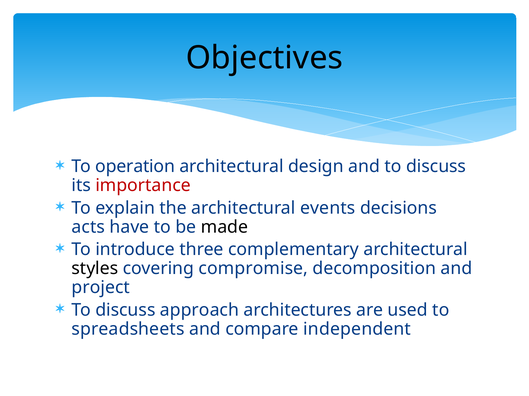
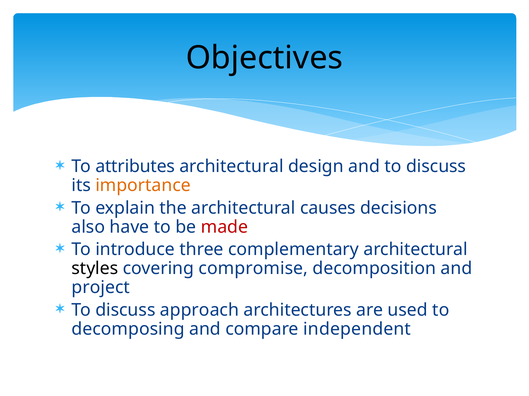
operation: operation -> attributes
importance colour: red -> orange
events: events -> causes
acts: acts -> also
made colour: black -> red
spreadsheets: spreadsheets -> decomposing
